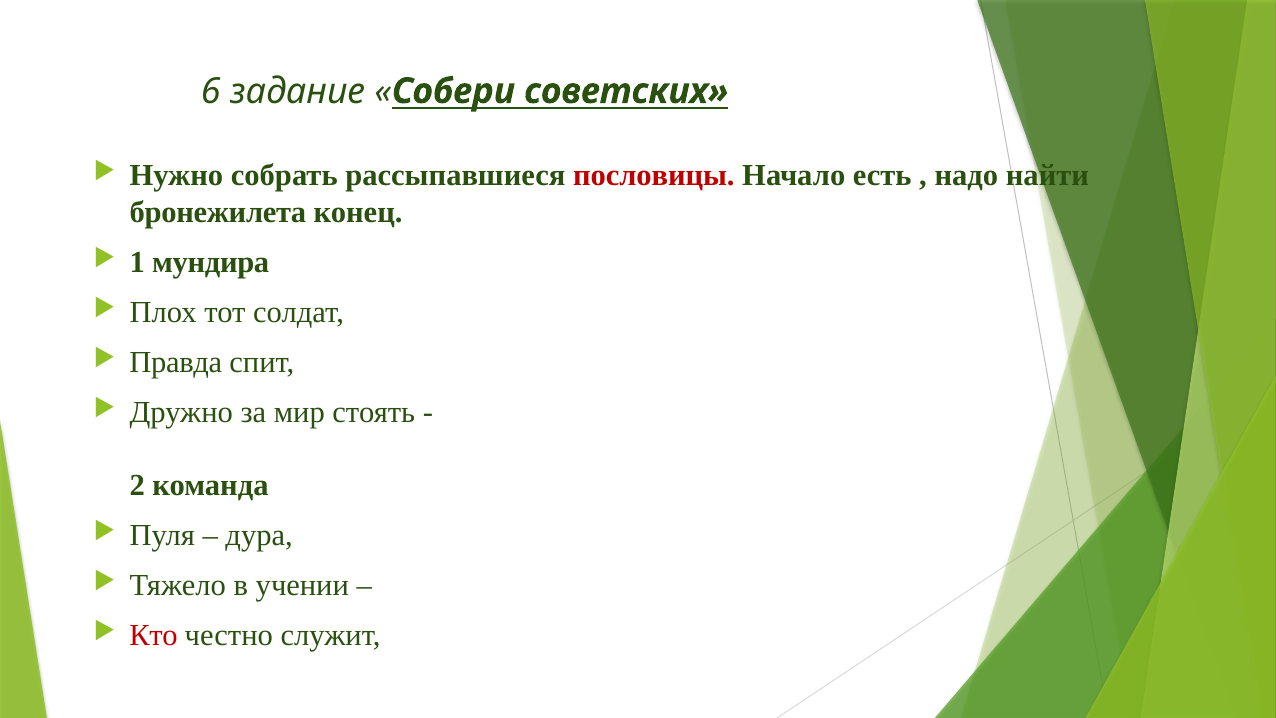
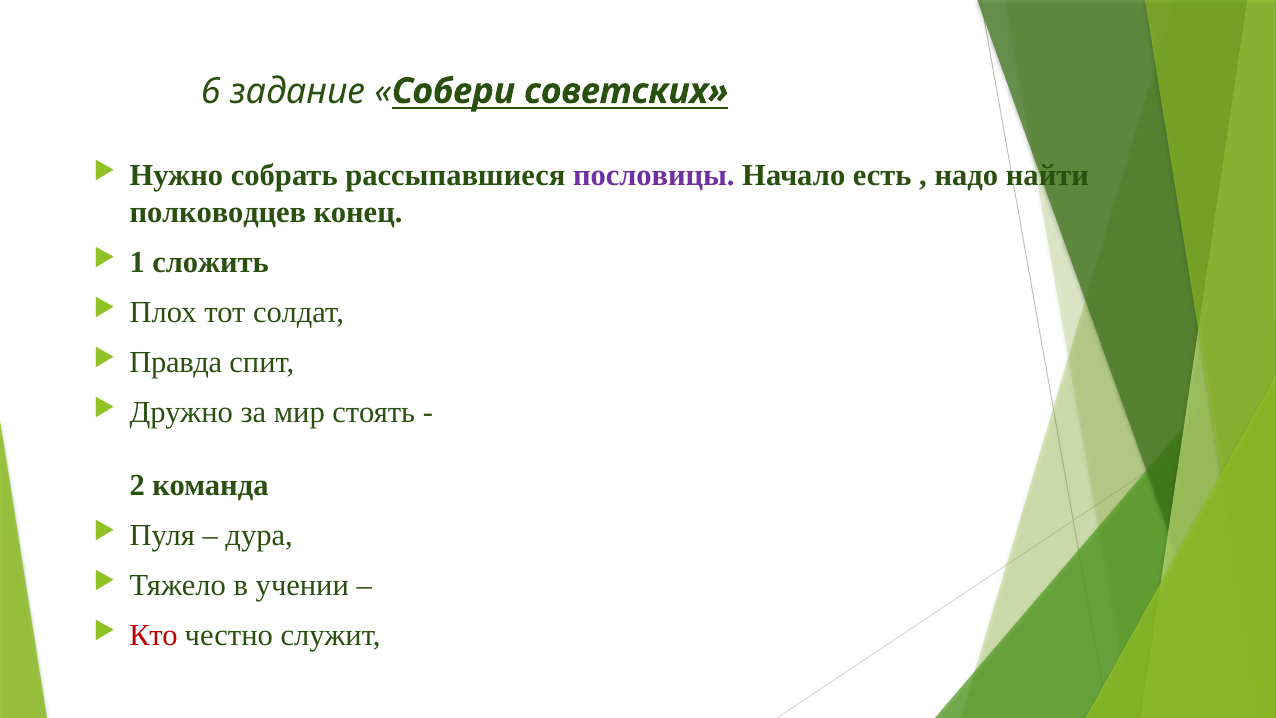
пословицы colour: red -> purple
бронежилета: бронежилета -> полководцев
мундира: мундира -> сложить
